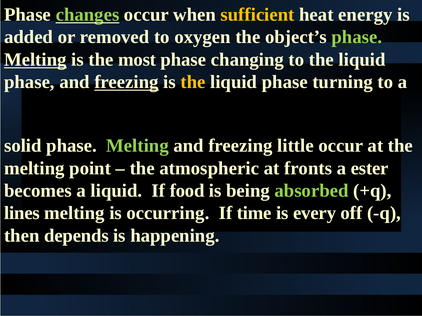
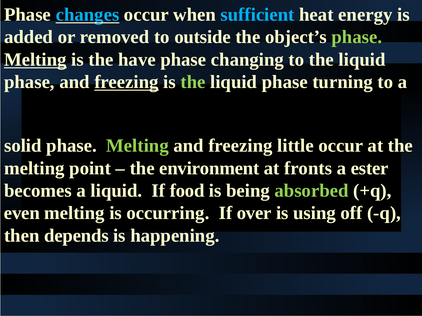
changes colour: light green -> light blue
sufficient colour: yellow -> light blue
oxygen: oxygen -> outside
most: most -> have
the at (193, 82) colour: yellow -> light green
atmospheric: atmospheric -> environment
lines: lines -> even
time: time -> over
every: every -> using
